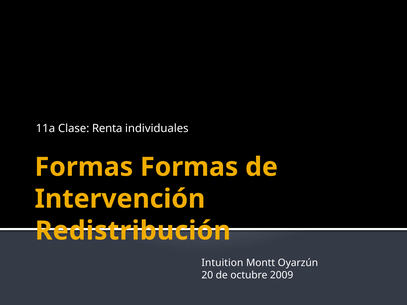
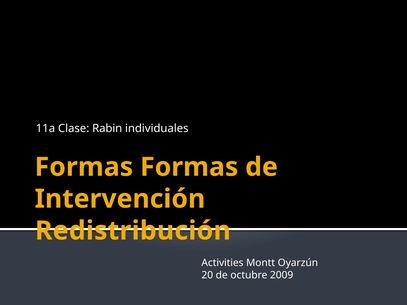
Renta: Renta -> Rabin
Intuition: Intuition -> Activities
